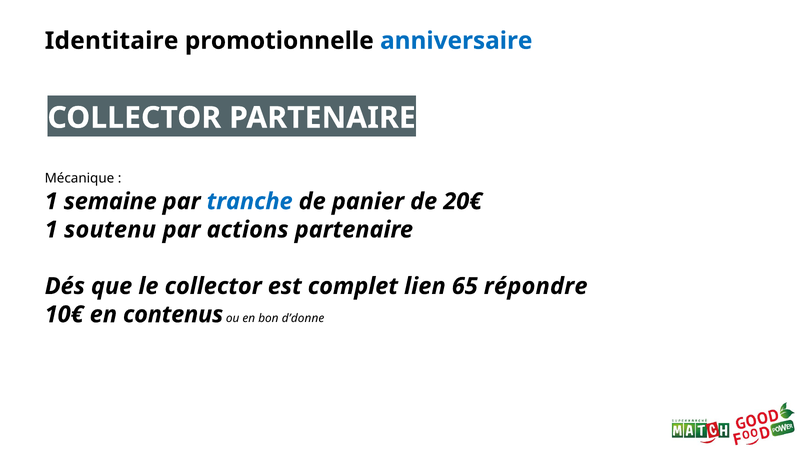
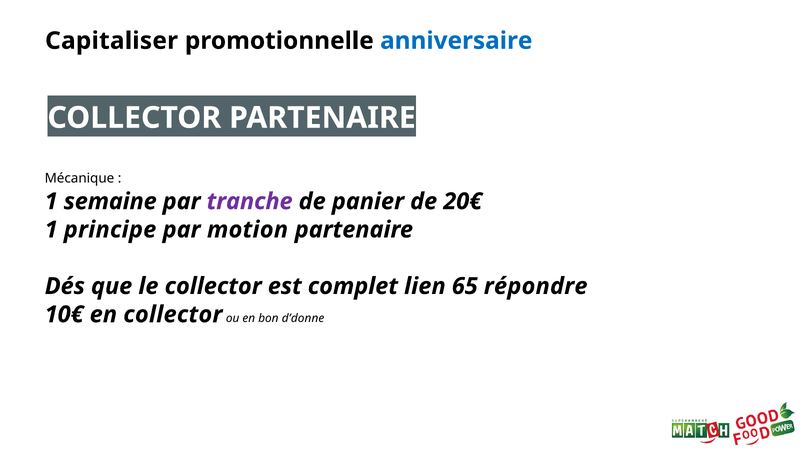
Identitaire: Identitaire -> Capitaliser
tranche colour: blue -> purple
soutenu: soutenu -> principe
actions: actions -> motion
en contenus: contenus -> collector
